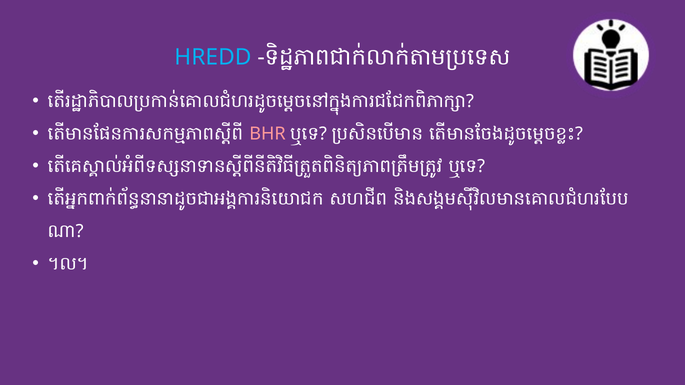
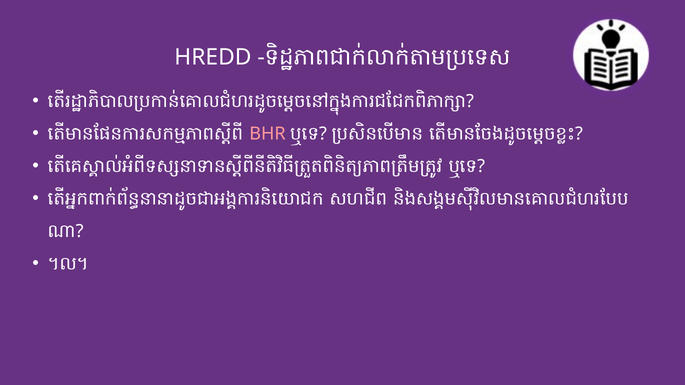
HREDD colour: light blue -> white
